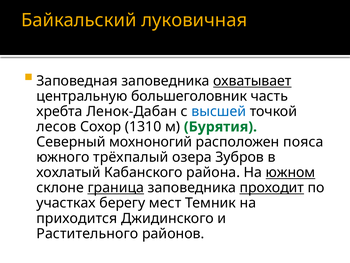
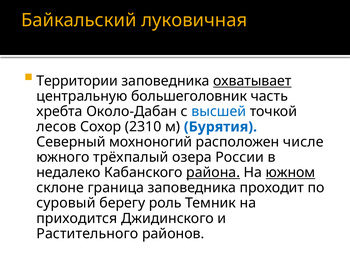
Заповедная: Заповедная -> Территории
Ленок-Дабан: Ленок-Дабан -> Около-Дабан
1310: 1310 -> 2310
Бурятия colour: green -> blue
пояса: пояса -> числе
Зубров: Зубров -> России
хохлатый: хохлатый -> недалеко
района underline: none -> present
граница underline: present -> none
проходит underline: present -> none
участках: участках -> суровый
мест: мест -> роль
